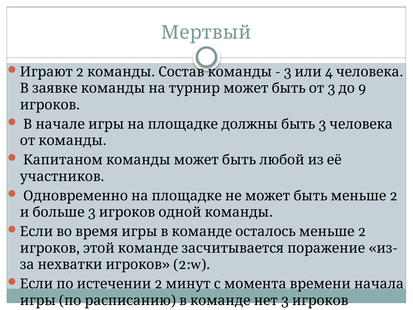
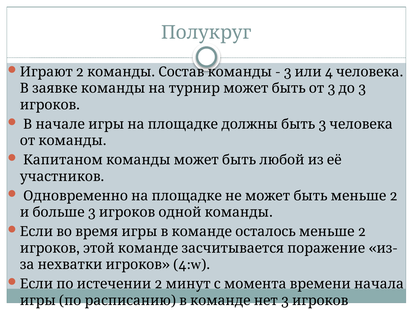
Мертвый: Мертвый -> Полукруг
3 9: 9 -> 3
2:w: 2:w -> 4:w
